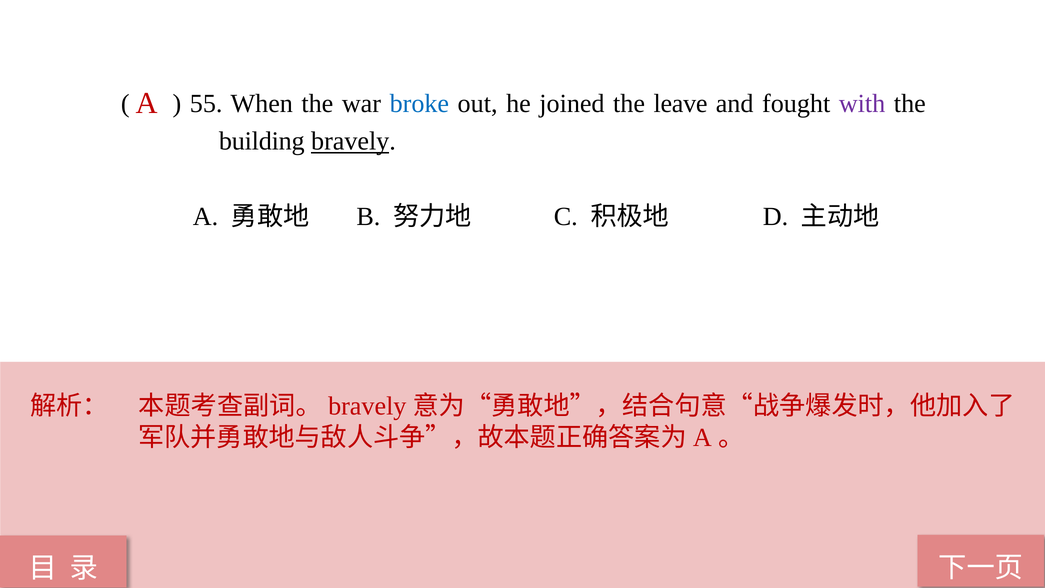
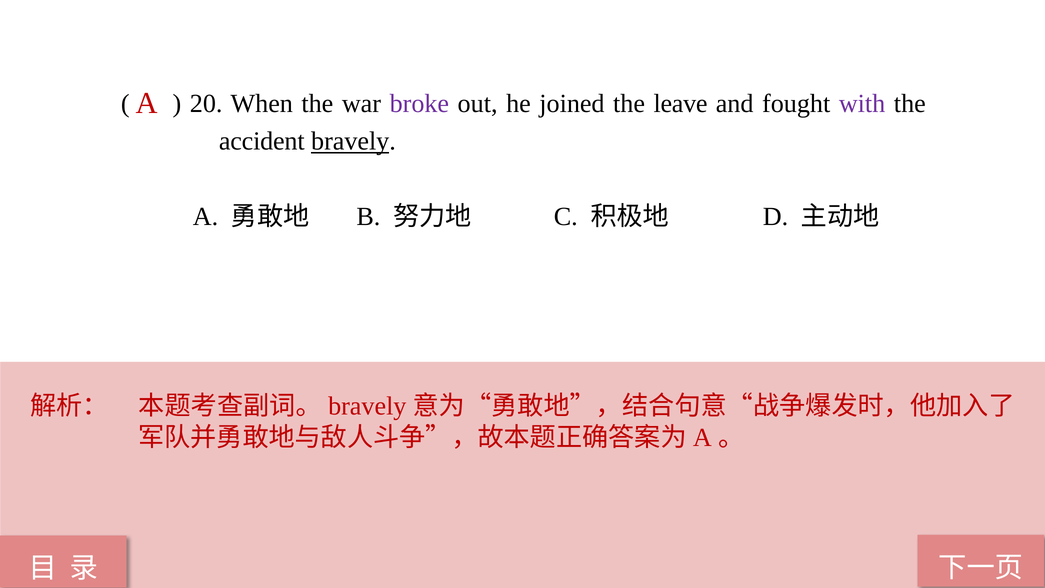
55: 55 -> 20
broke colour: blue -> purple
building: building -> accident
